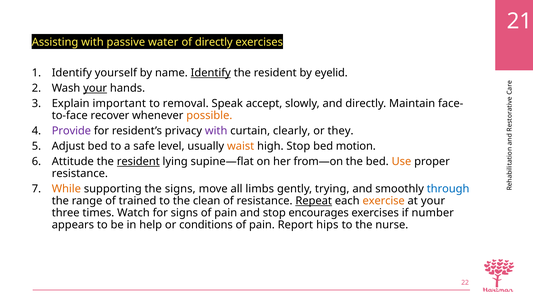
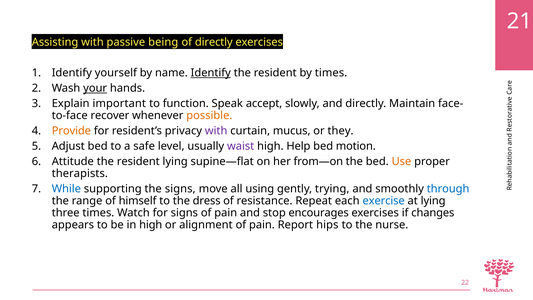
water: water -> being
by eyelid: eyelid -> times
removal: removal -> function
Provide colour: purple -> orange
clearly: clearly -> mucus
waist colour: orange -> purple
high Stop: Stop -> Help
resident at (138, 161) underline: present -> none
resistance at (80, 173): resistance -> therapists
While colour: orange -> blue
limbs: limbs -> using
trained: trained -> himself
clean: clean -> dress
Repeat underline: present -> none
exercise colour: orange -> blue
at your: your -> lying
number: number -> changes
in help: help -> high
conditions: conditions -> alignment
